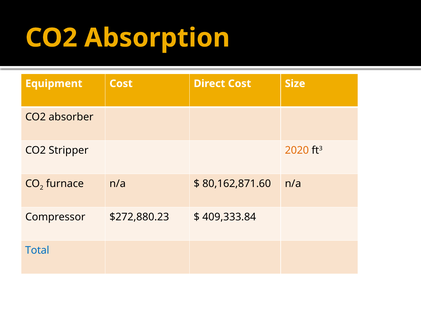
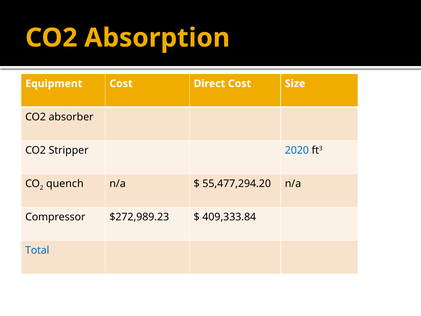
2020 colour: orange -> blue
furnace: furnace -> quench
80,162,871.60: 80,162,871.60 -> 55,477,294.20
$272,880.23: $272,880.23 -> $272,989.23
